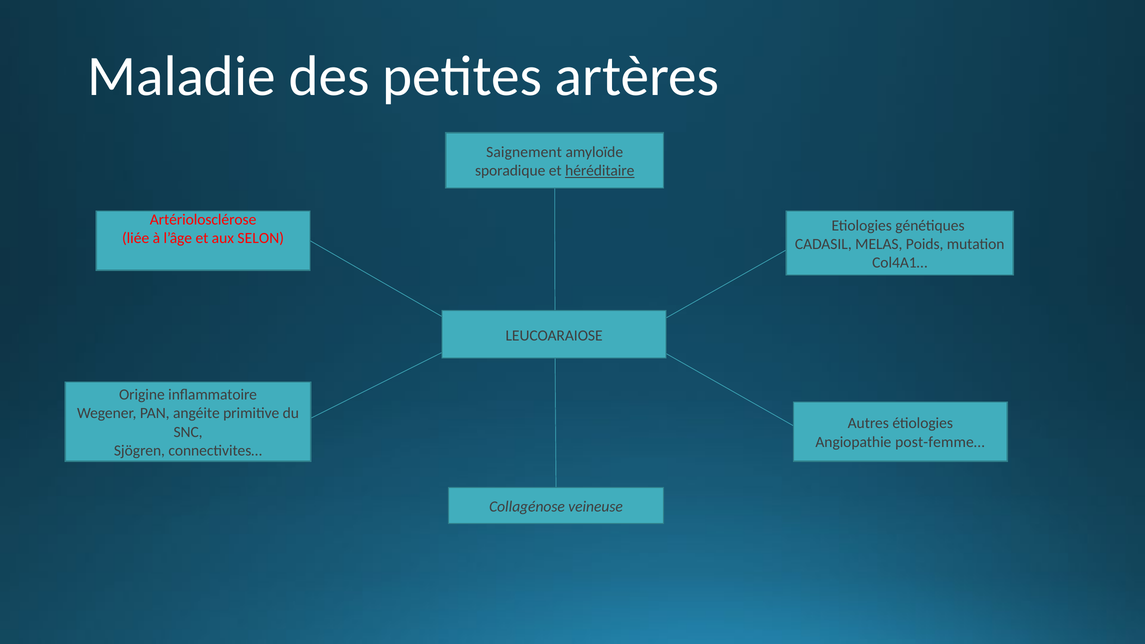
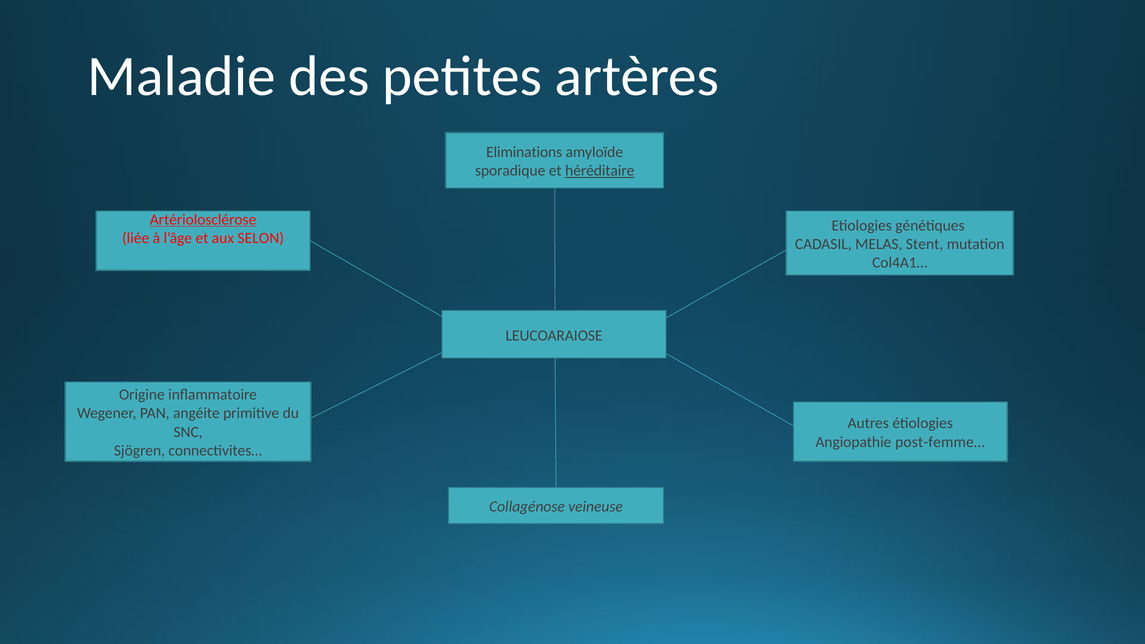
Saignement: Saignement -> Eliminations
Artériolosclérose underline: none -> present
Poids: Poids -> Stent
